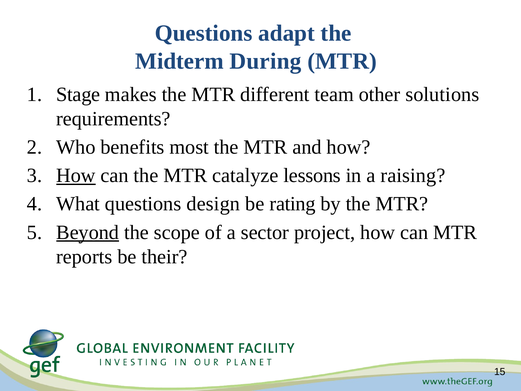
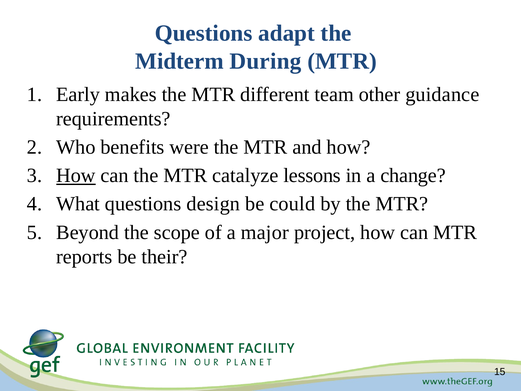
Stage: Stage -> Early
solutions: solutions -> guidance
most: most -> were
raising: raising -> change
rating: rating -> could
Beyond underline: present -> none
sector: sector -> major
